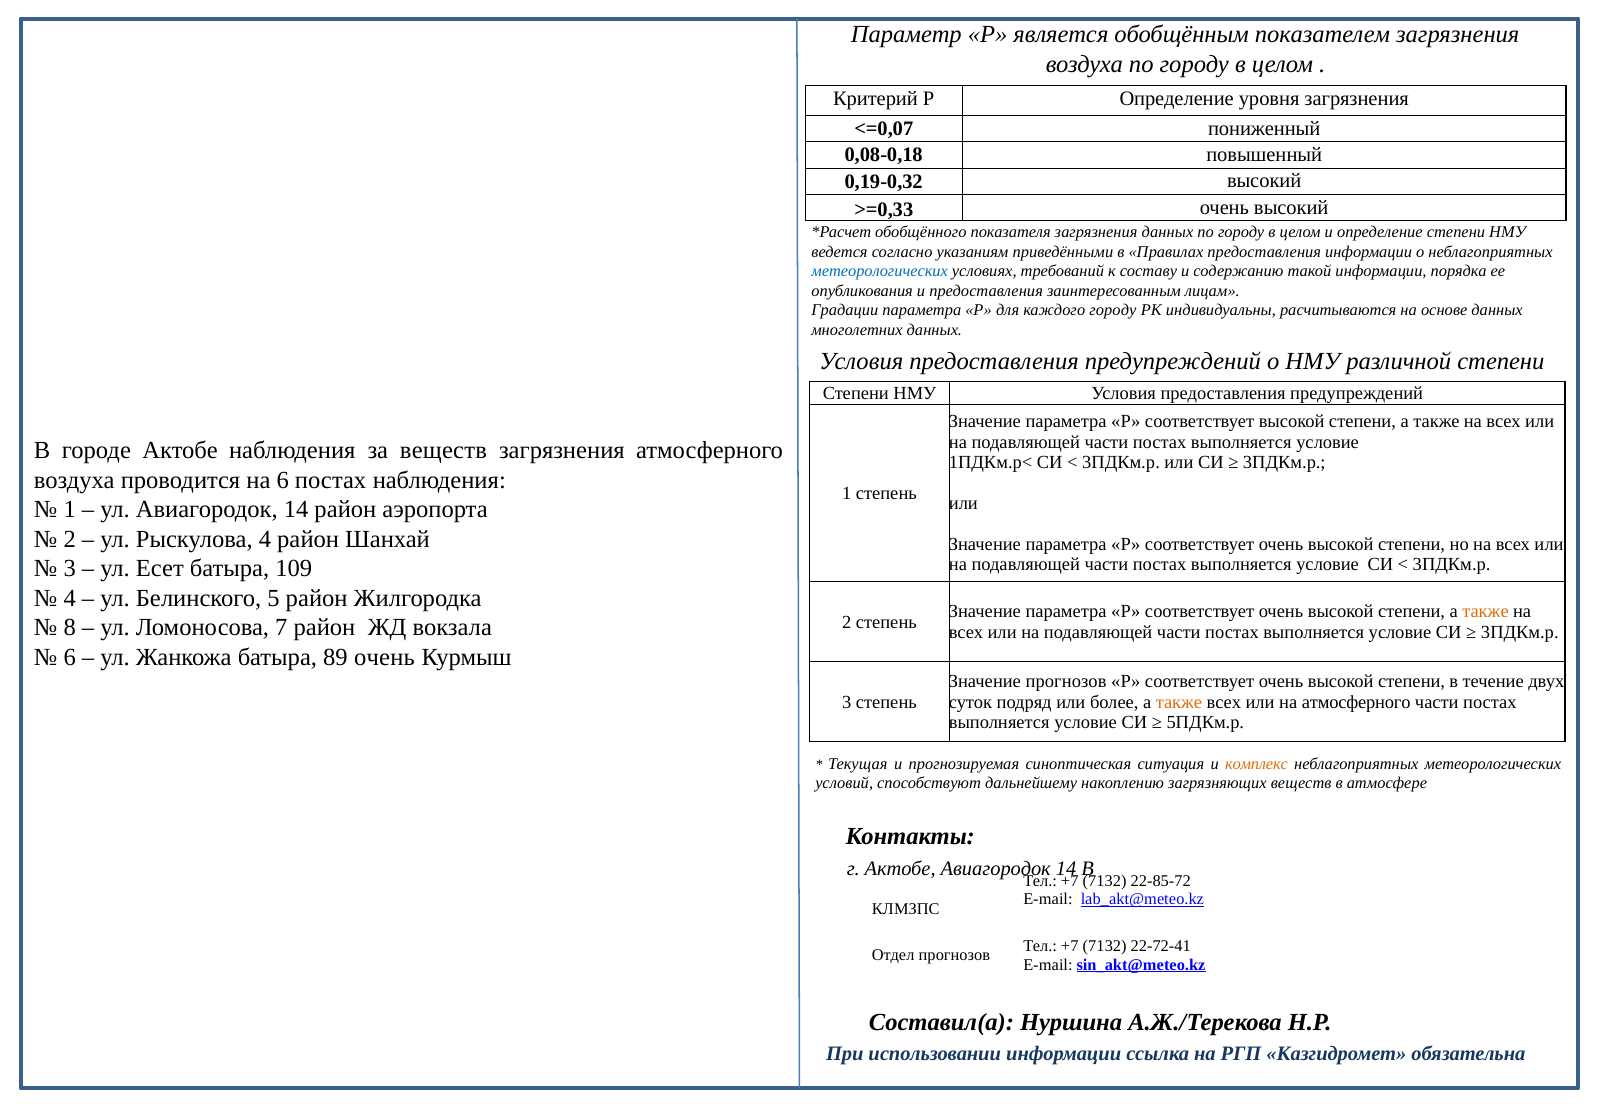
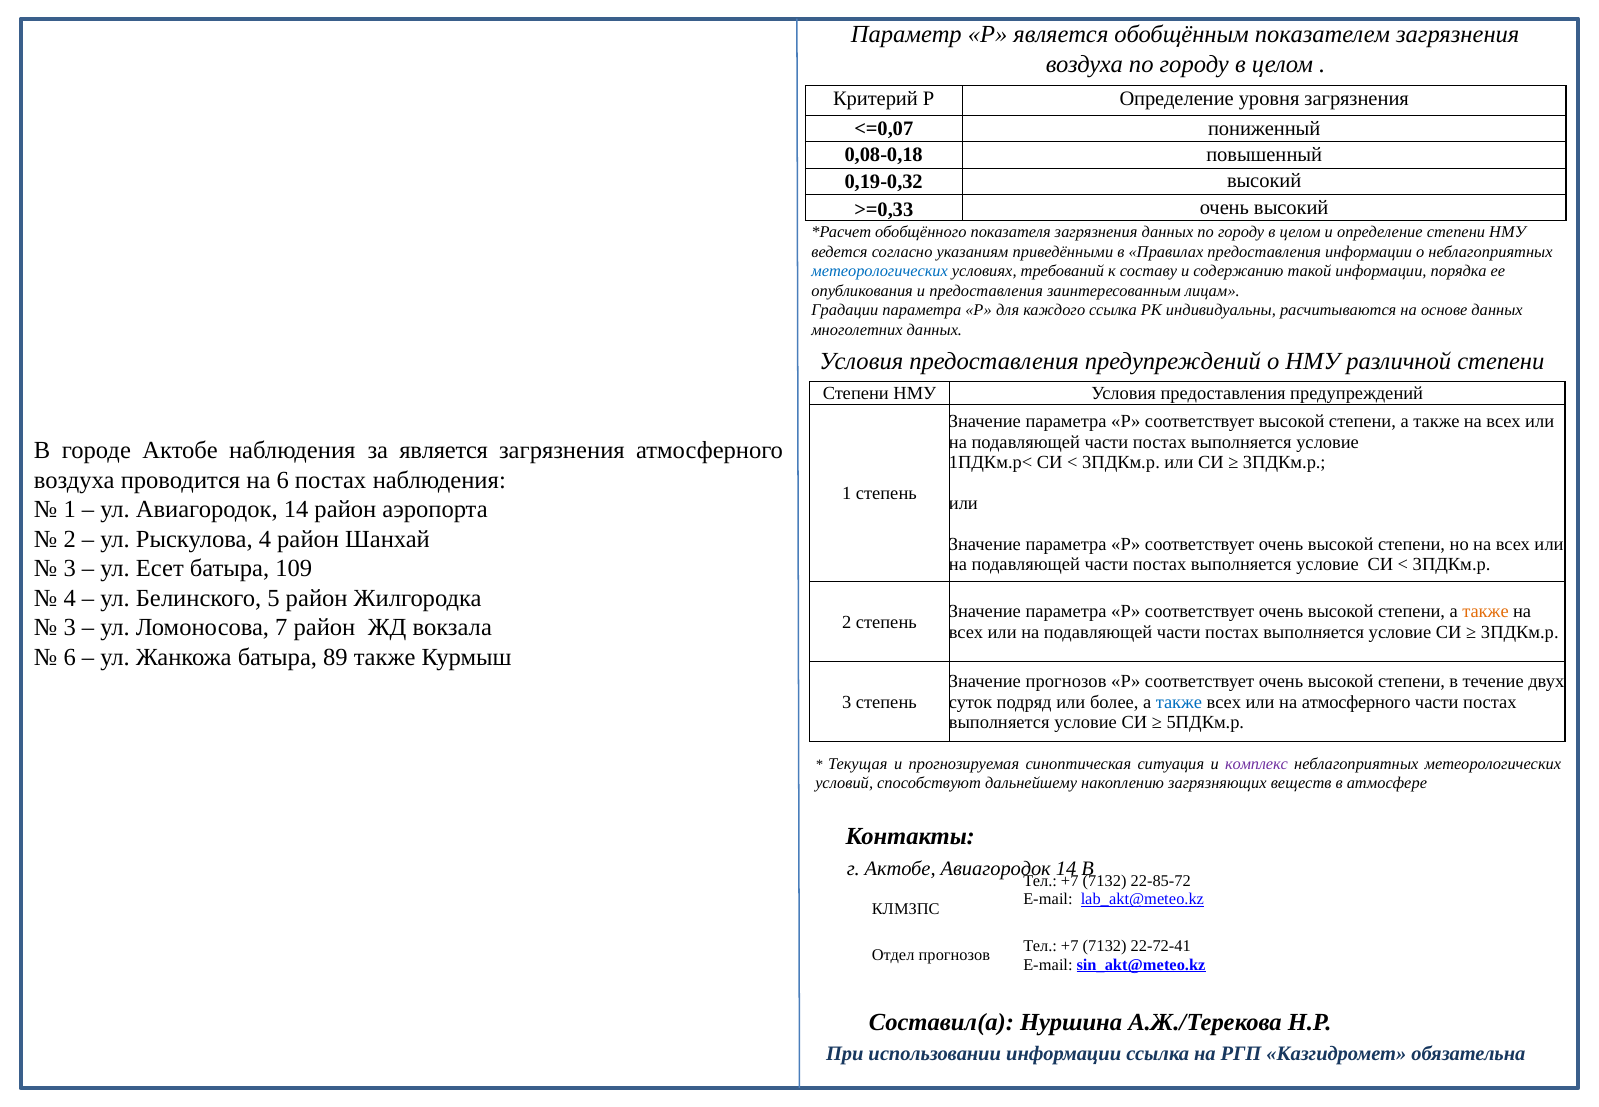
каждого городу: городу -> ссылка
за веществ: веществ -> является
8 at (70, 627): 8 -> 3
89 очень: очень -> также
также at (1179, 702) colour: orange -> blue
комплекс colour: orange -> purple
